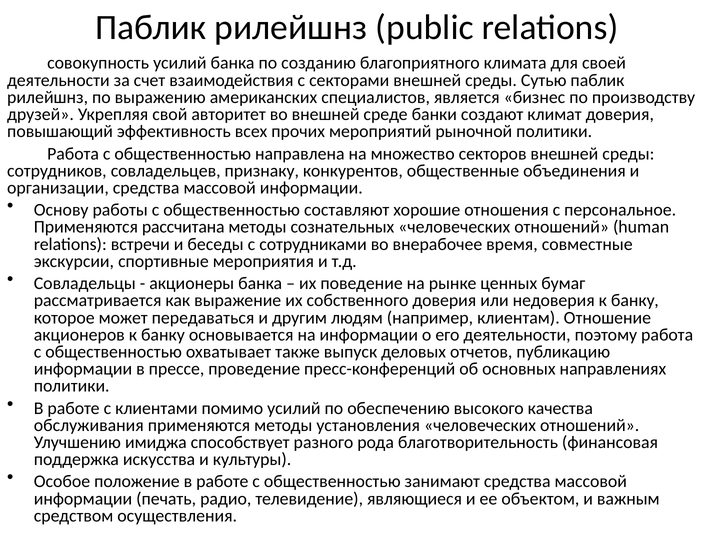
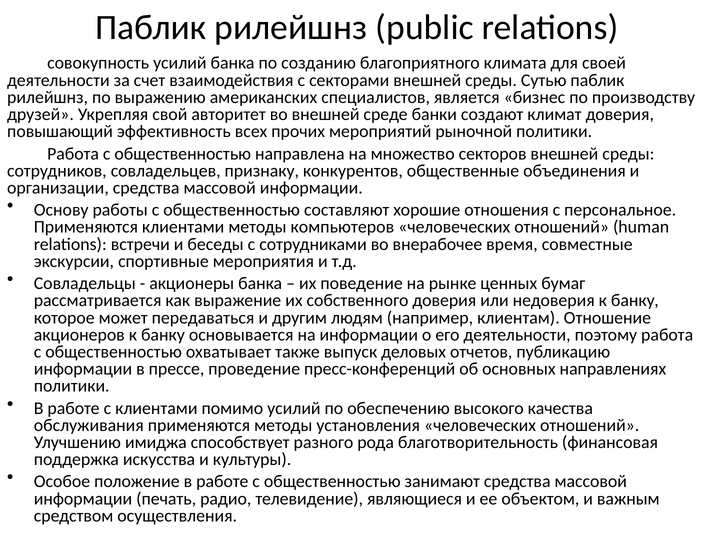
Применяются рассчитана: рассчитана -> клиентами
сознательных: сознательных -> компьютеров
